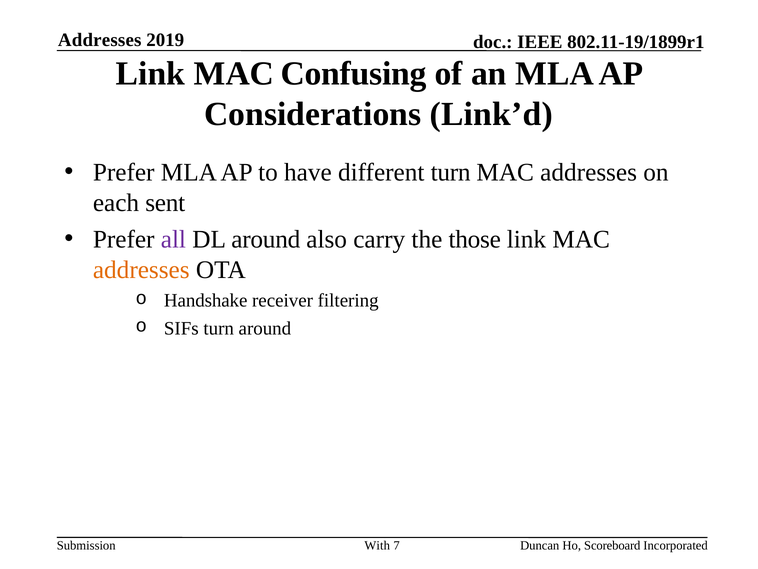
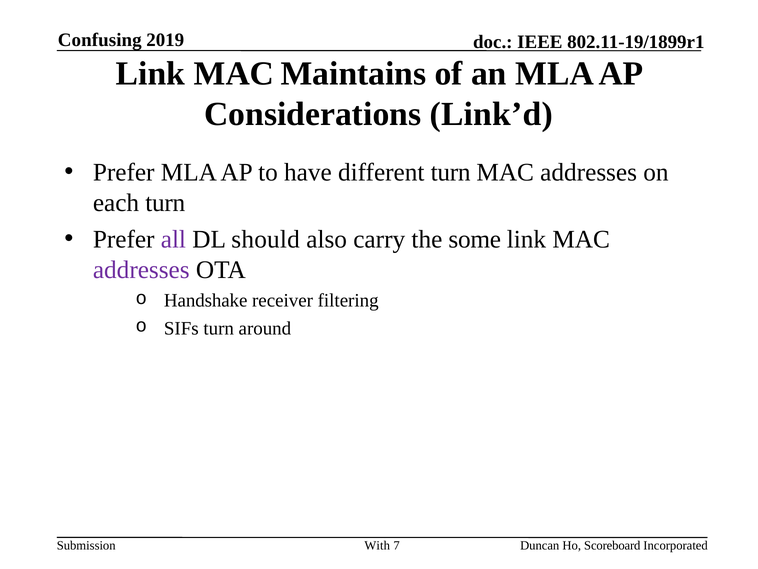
Addresses at (100, 40): Addresses -> Confusing
Confusing: Confusing -> Maintains
each sent: sent -> turn
DL around: around -> should
those: those -> some
addresses at (141, 270) colour: orange -> purple
